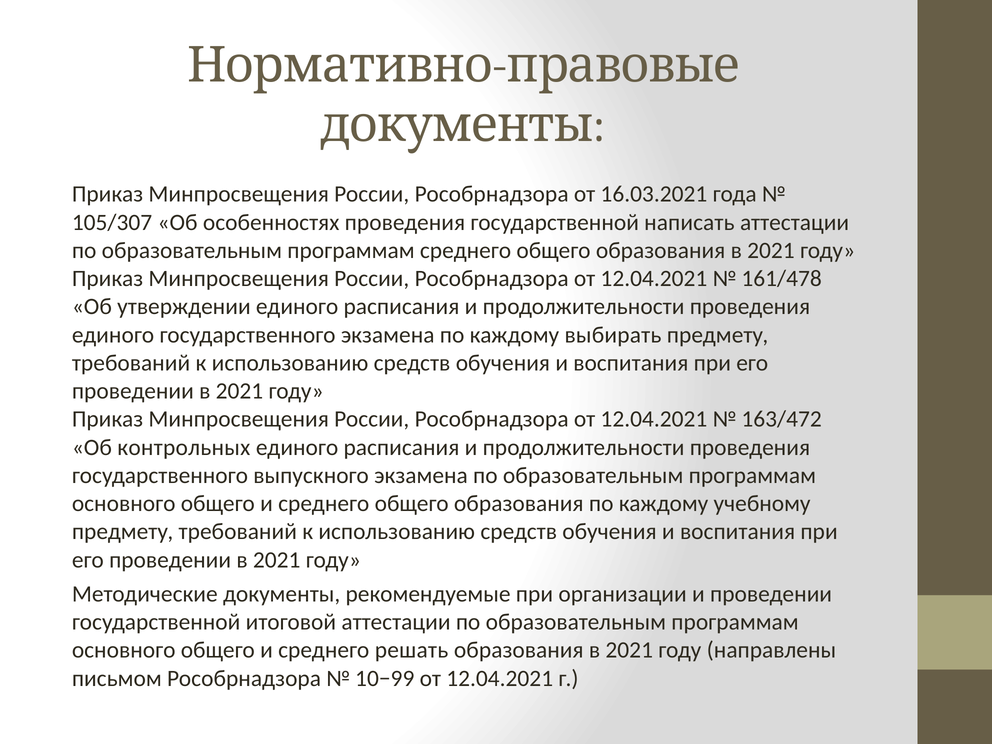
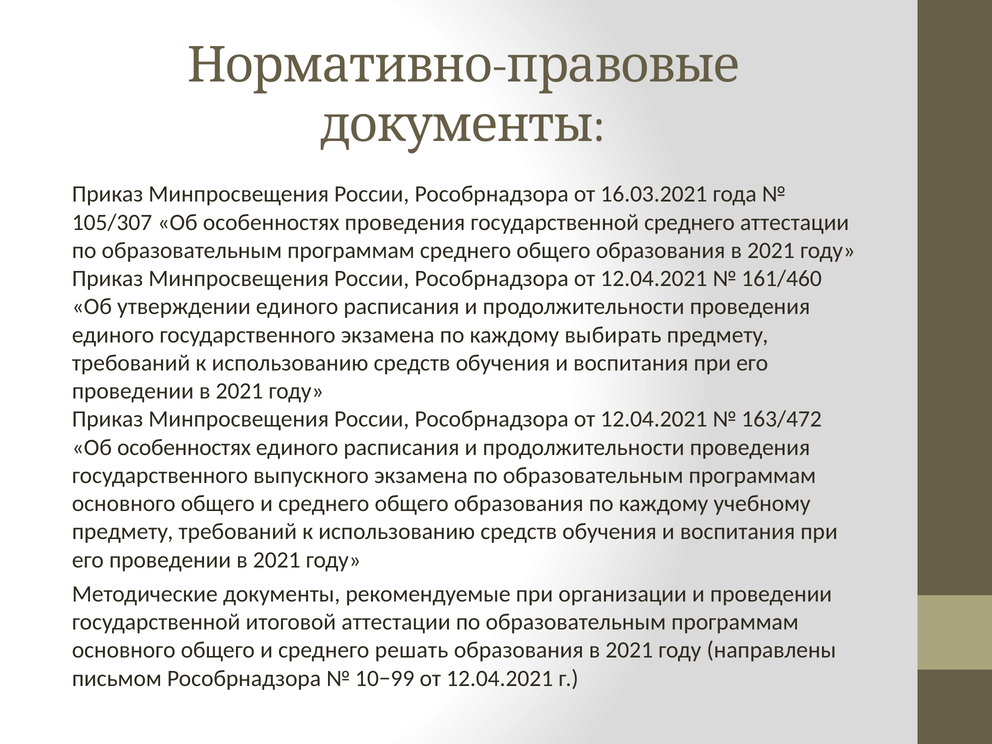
государственной написать: написать -> среднего
161/478: 161/478 -> 161/460
контрольных at (184, 447): контрольных -> особенностях
